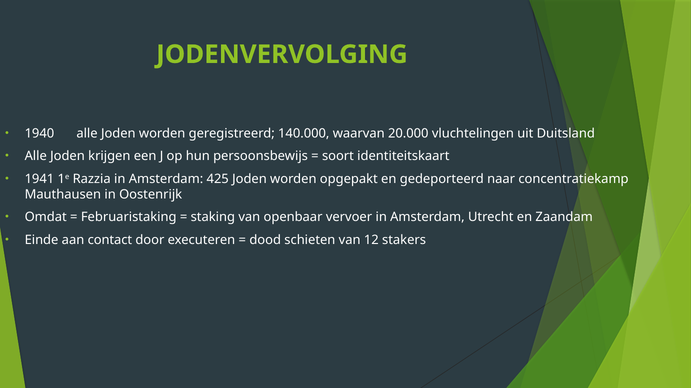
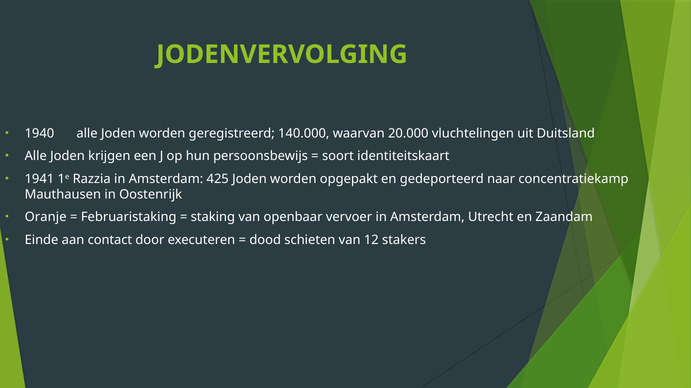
Omdat: Omdat -> Oranje
